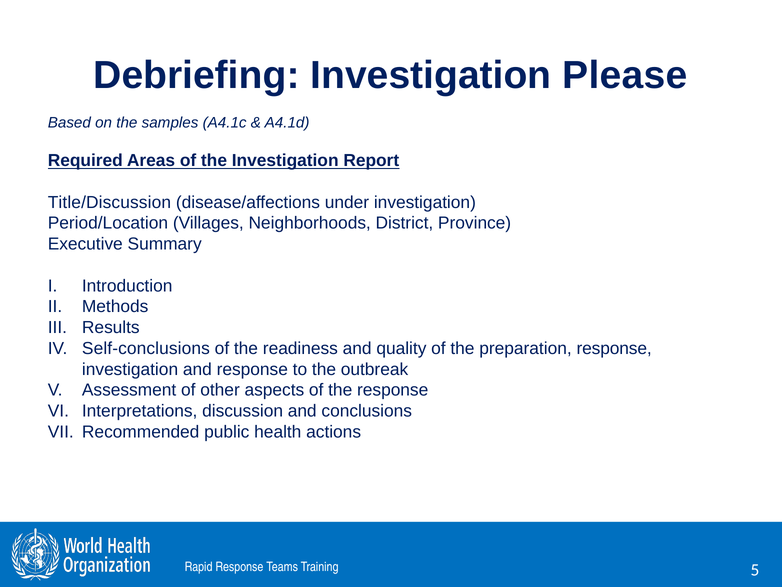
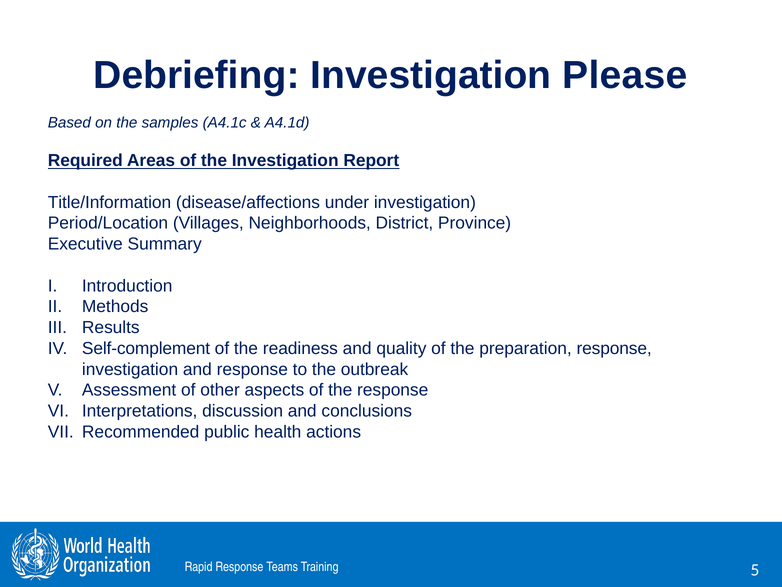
Title/Discussion: Title/Discussion -> Title/Information
Self-conclusions: Self-conclusions -> Self-complement
